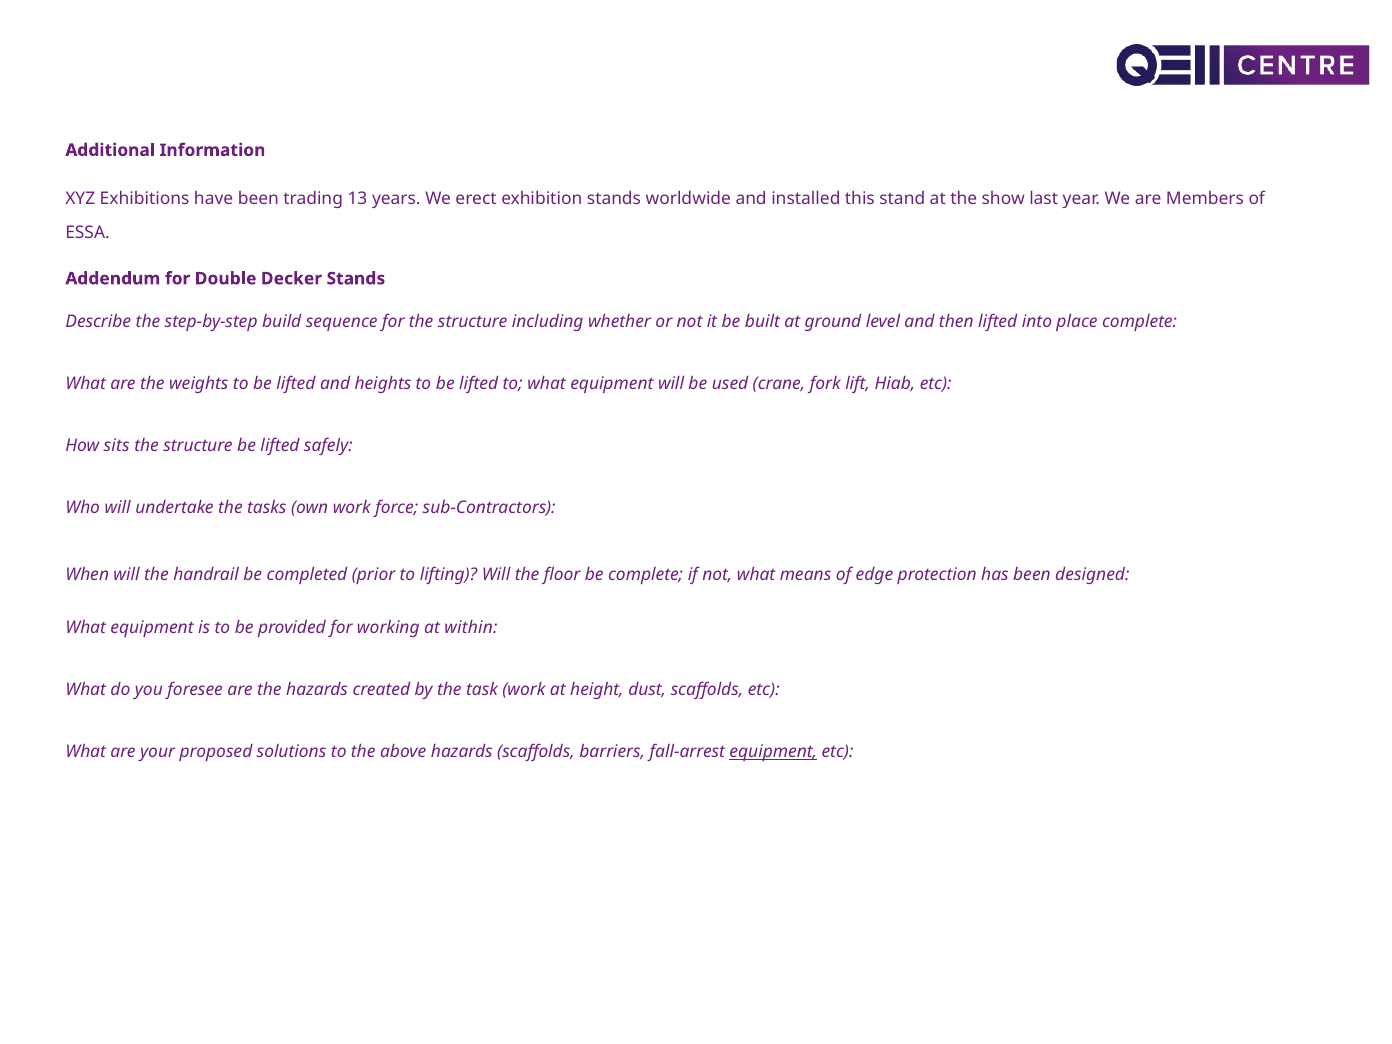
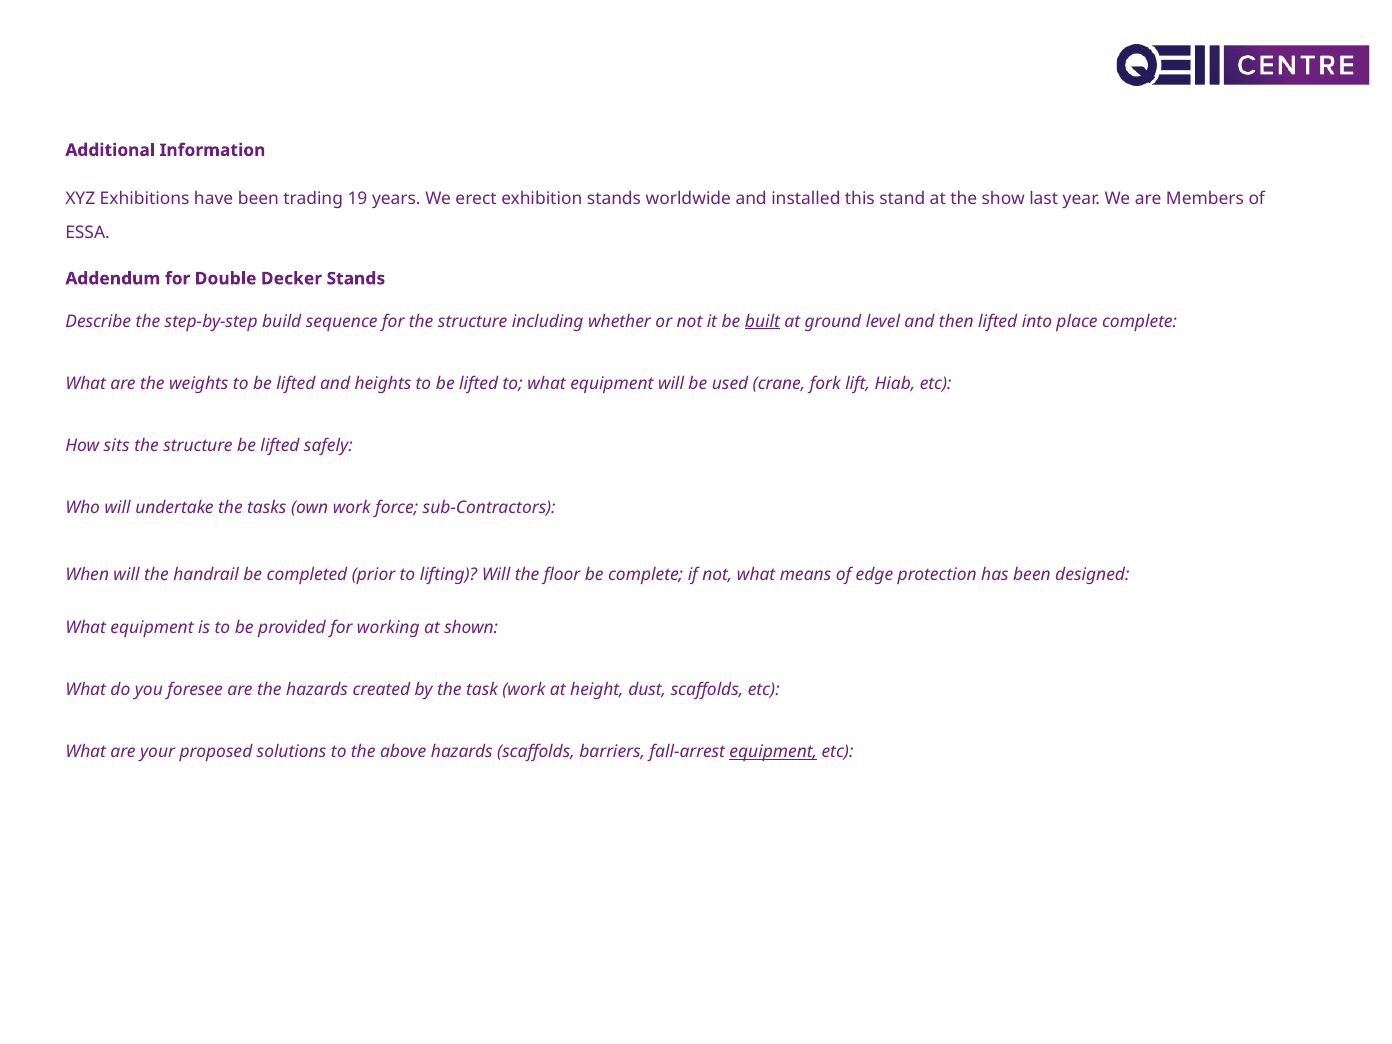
13: 13 -> 19
built underline: none -> present
within: within -> shown
